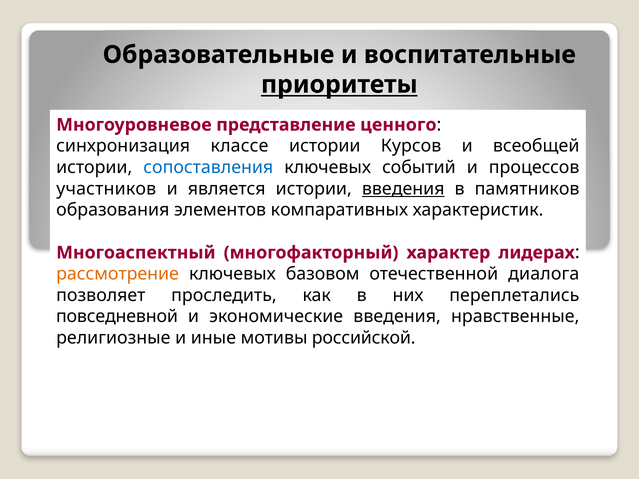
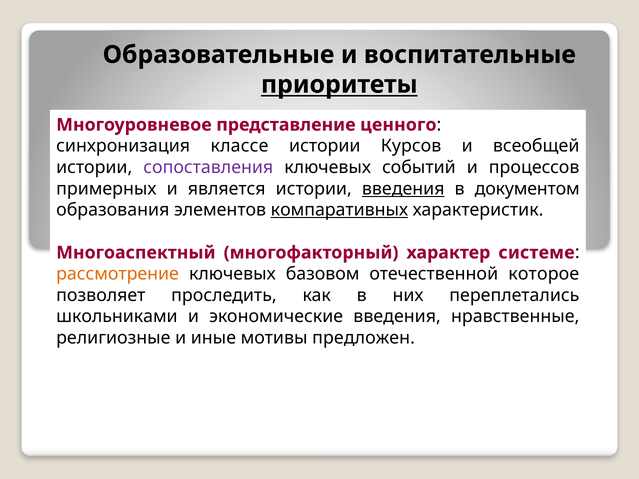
сопоставления colour: blue -> purple
участников: участников -> примерных
памятников: памятников -> документом
компаративных underline: none -> present
лидерах: лидерах -> системе
диалога: диалога -> которое
повседневной: повседневной -> школьниками
российской: российской -> предложен
